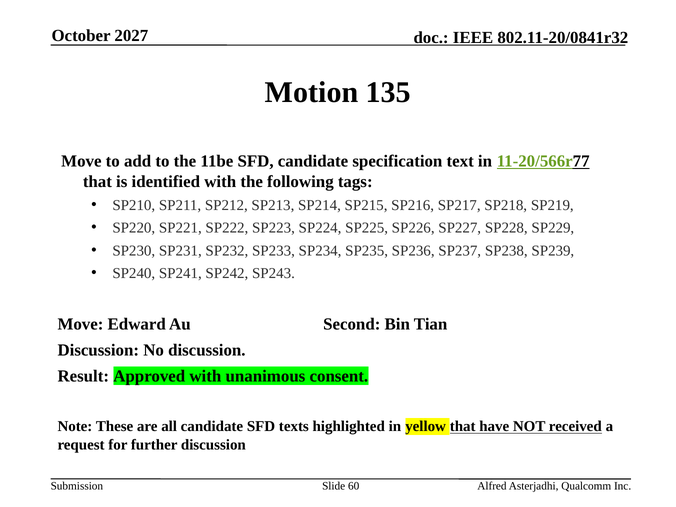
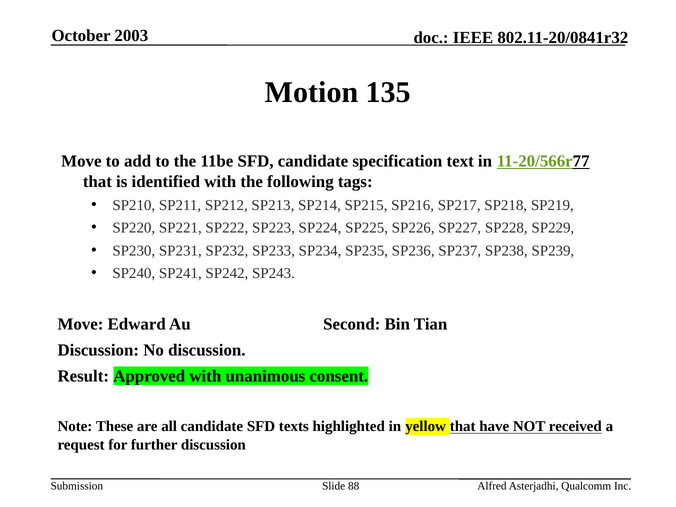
2027: 2027 -> 2003
60: 60 -> 88
